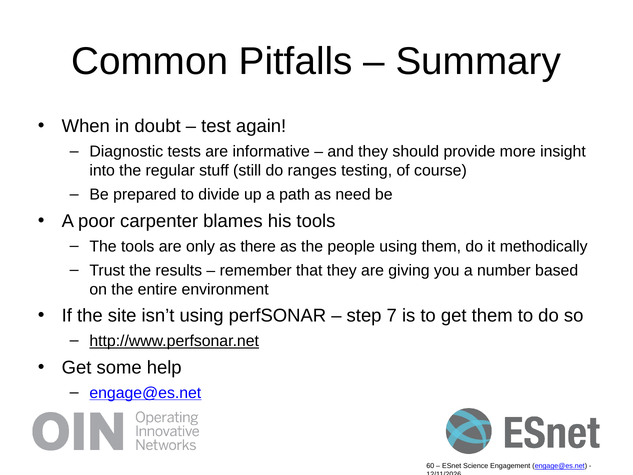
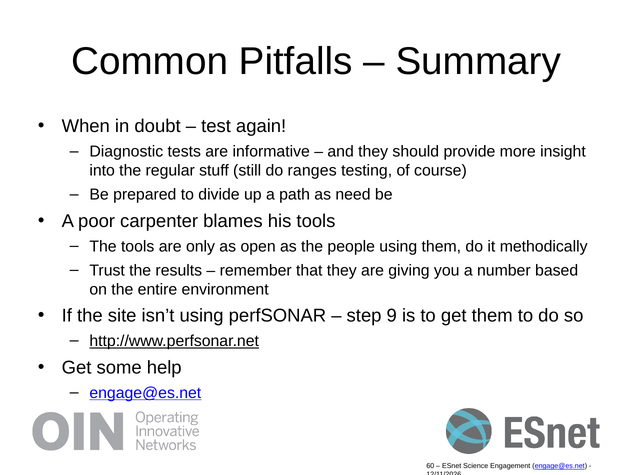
there: there -> open
7: 7 -> 9
